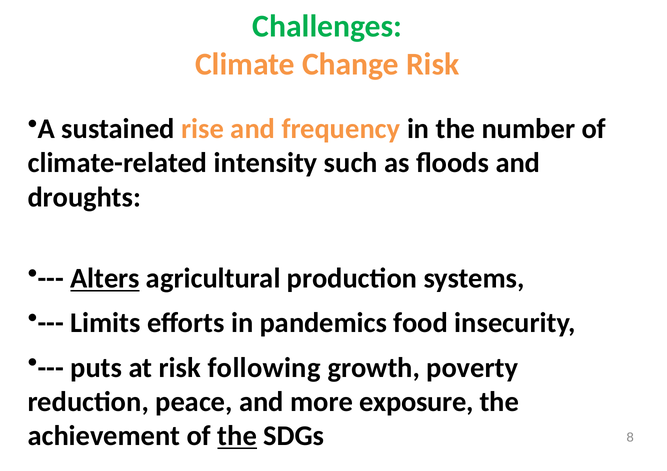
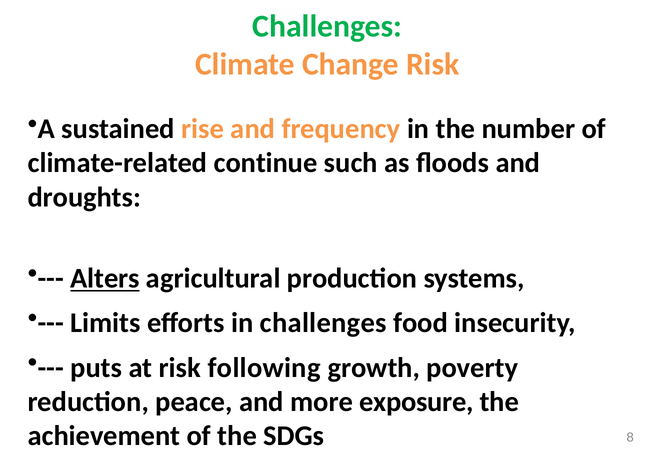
intensity: intensity -> continue
in pandemics: pandemics -> challenges
the at (237, 436) underline: present -> none
